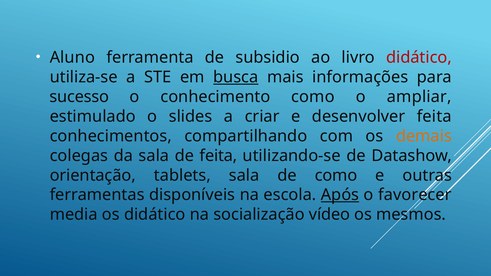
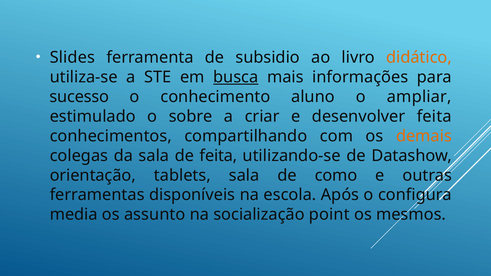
Aluno: Aluno -> Slides
didático at (419, 57) colour: red -> orange
conhecimento como: como -> aluno
slides: slides -> sobre
Após underline: present -> none
favorecer: favorecer -> configura
os didático: didático -> assunto
vídeo: vídeo -> point
